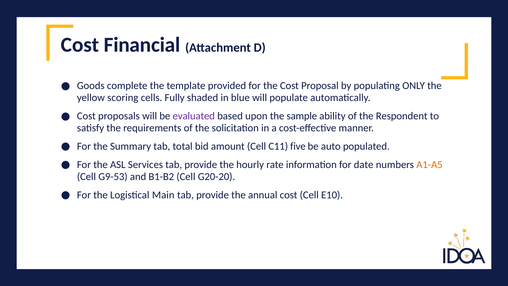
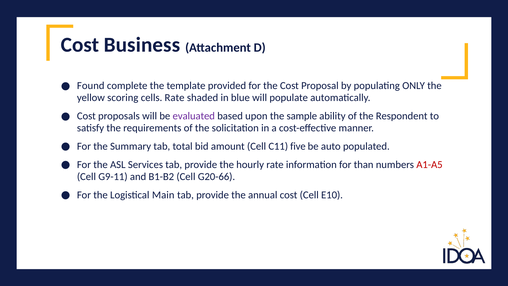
Financial: Financial -> Business
Goods: Goods -> Found
cells Fully: Fully -> Rate
date: date -> than
A1-A5 colour: orange -> red
G9-53: G9-53 -> G9-11
G20-20: G20-20 -> G20-66
